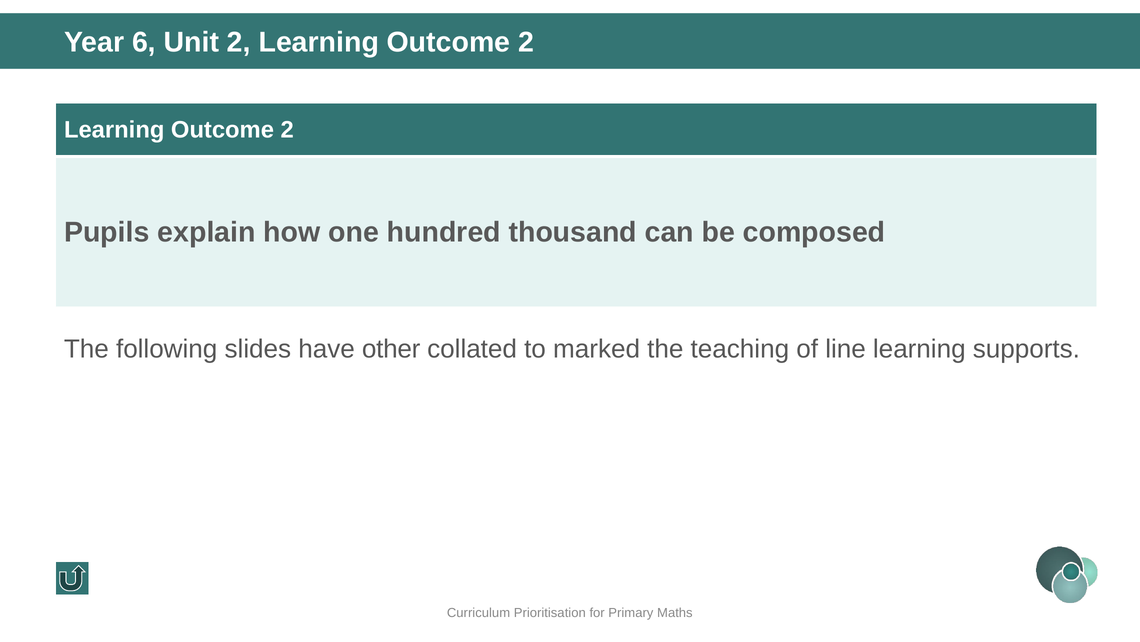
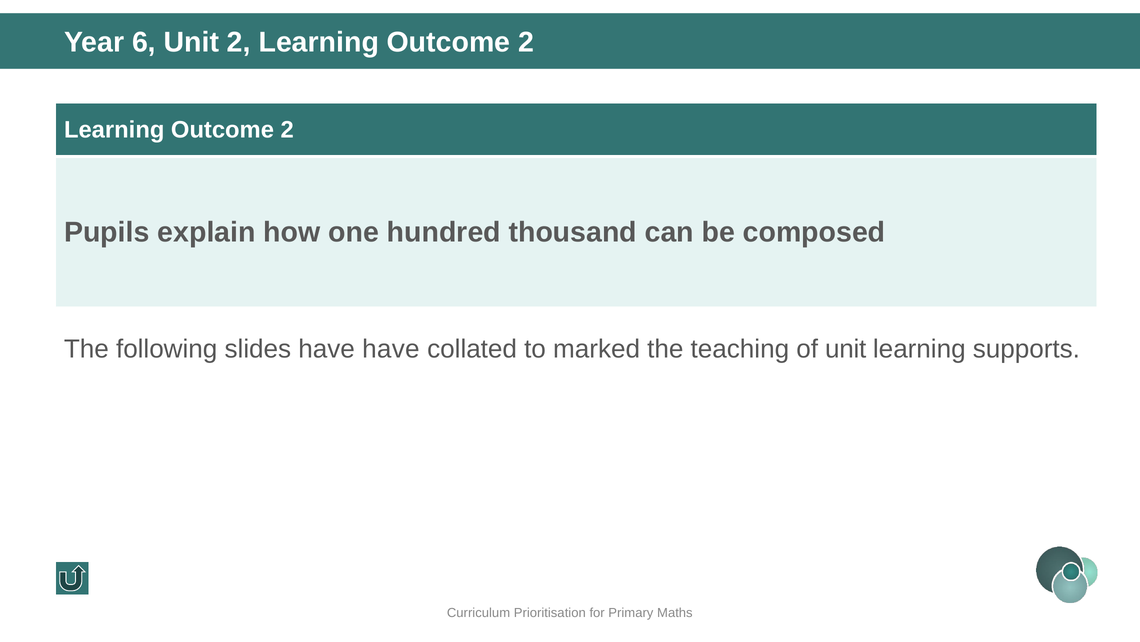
have other: other -> have
of line: line -> unit
